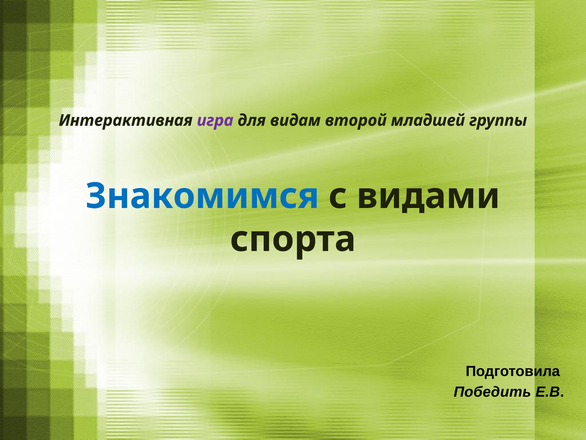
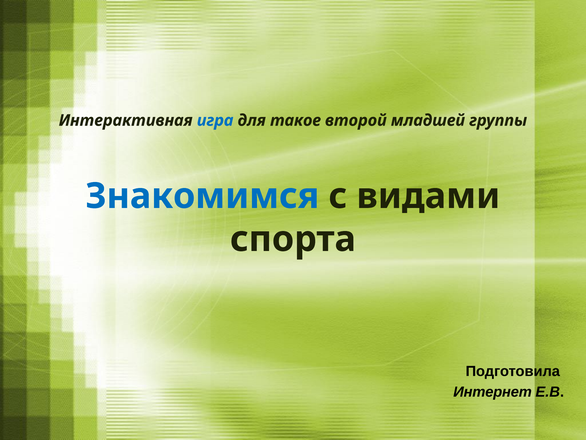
игра colour: purple -> blue
видам: видам -> такое
Победить: Победить -> Интернет
